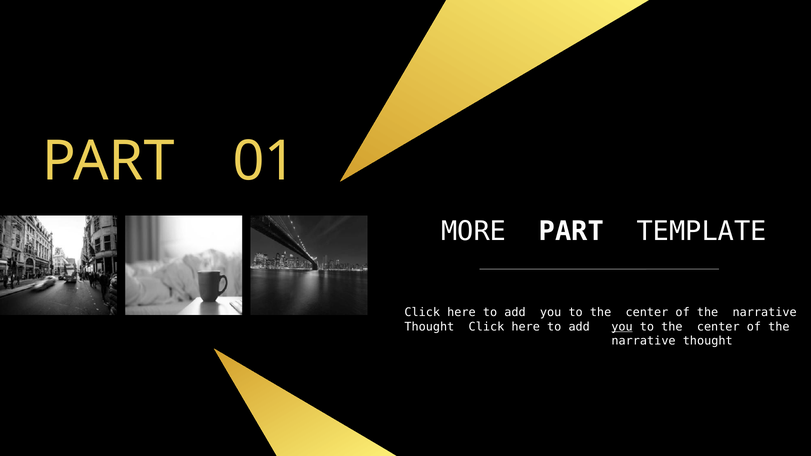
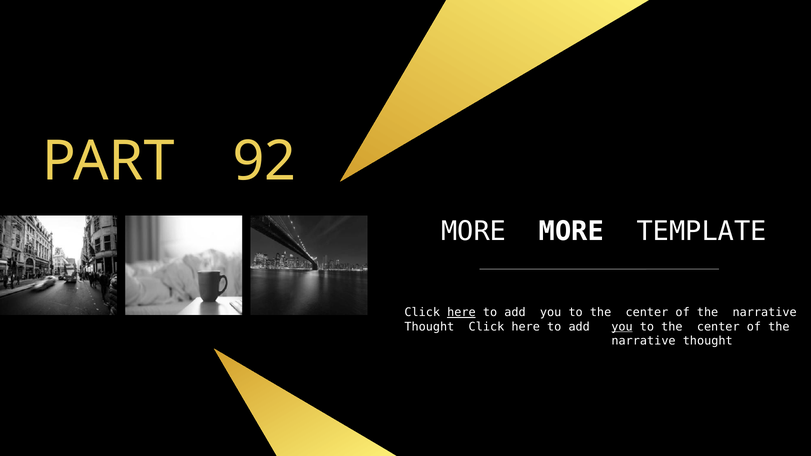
01: 01 -> 92
MORE PART: PART -> MORE
here at (461, 313) underline: none -> present
